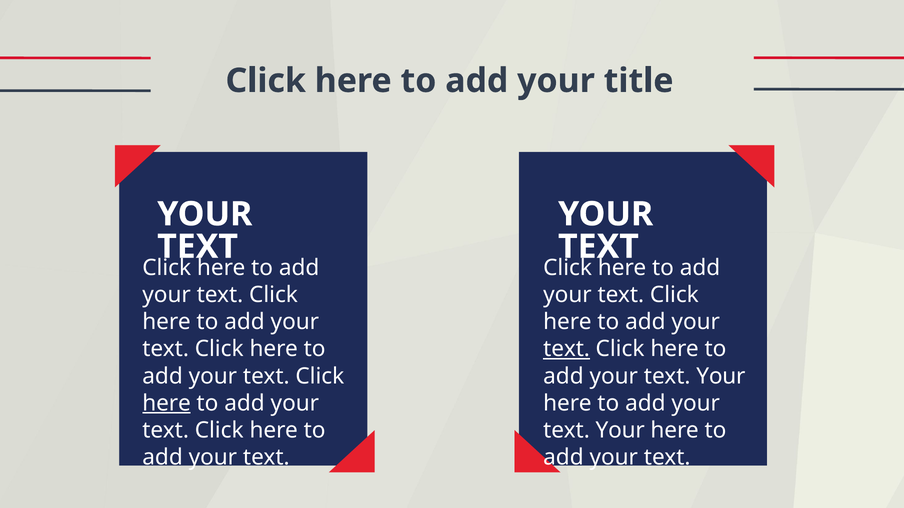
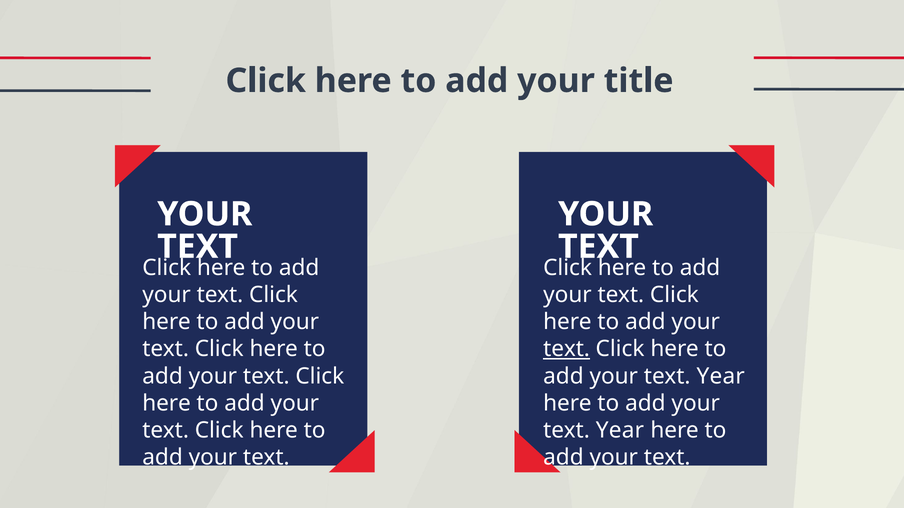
Your at (721, 376): Your -> Year
here at (167, 404) underline: present -> none
Your at (620, 431): Your -> Year
